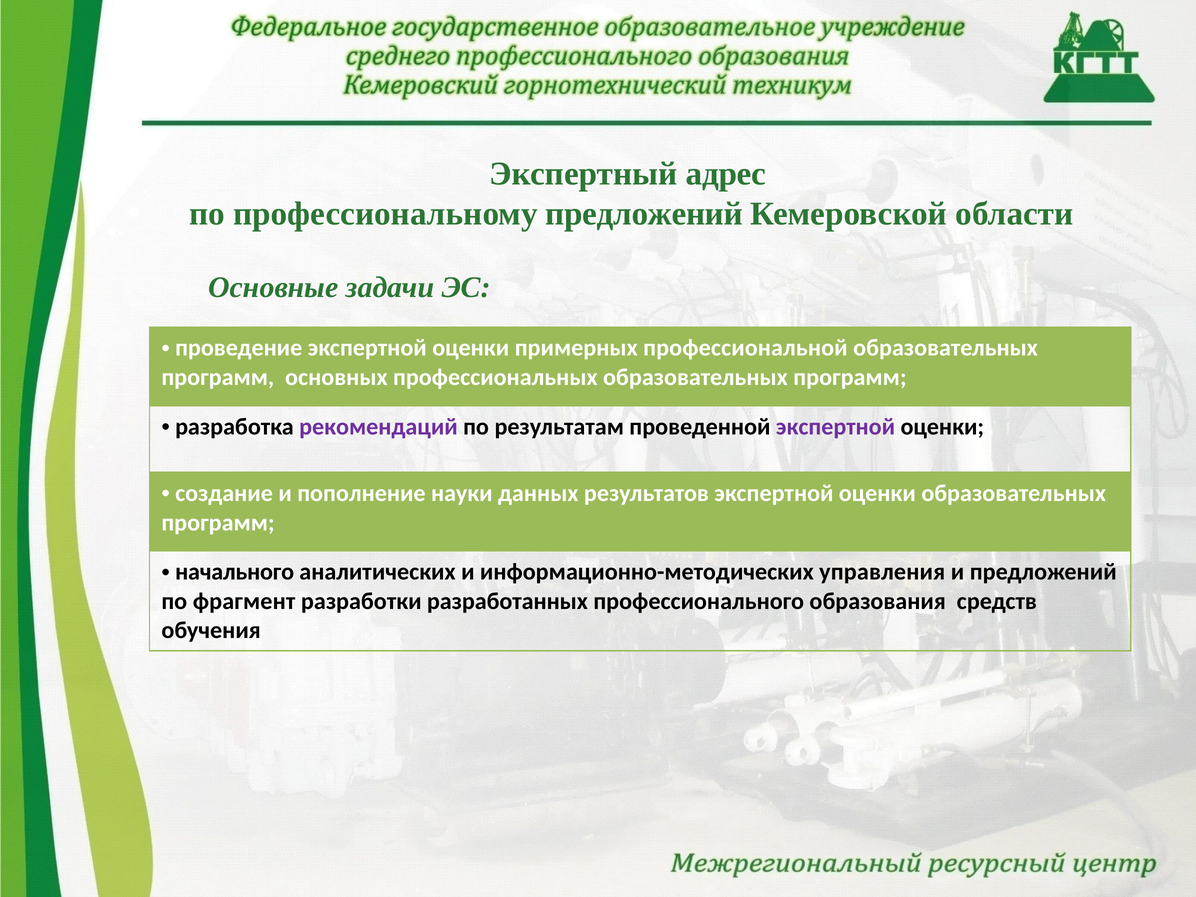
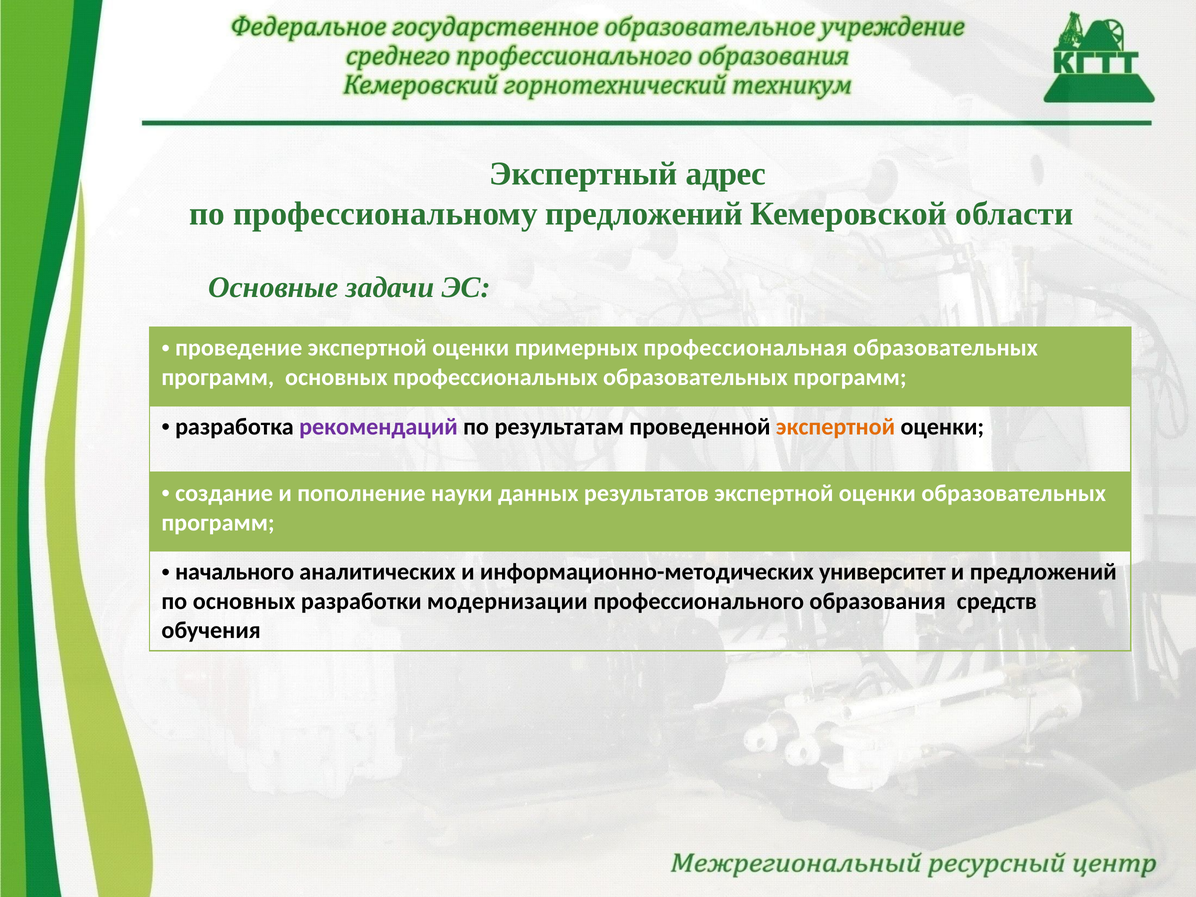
профессиональной: профессиональной -> профессиональная
экспертной at (836, 427) colour: purple -> orange
управления: управления -> университет
по фрагмент: фрагмент -> основных
разработанных: разработанных -> модернизации
